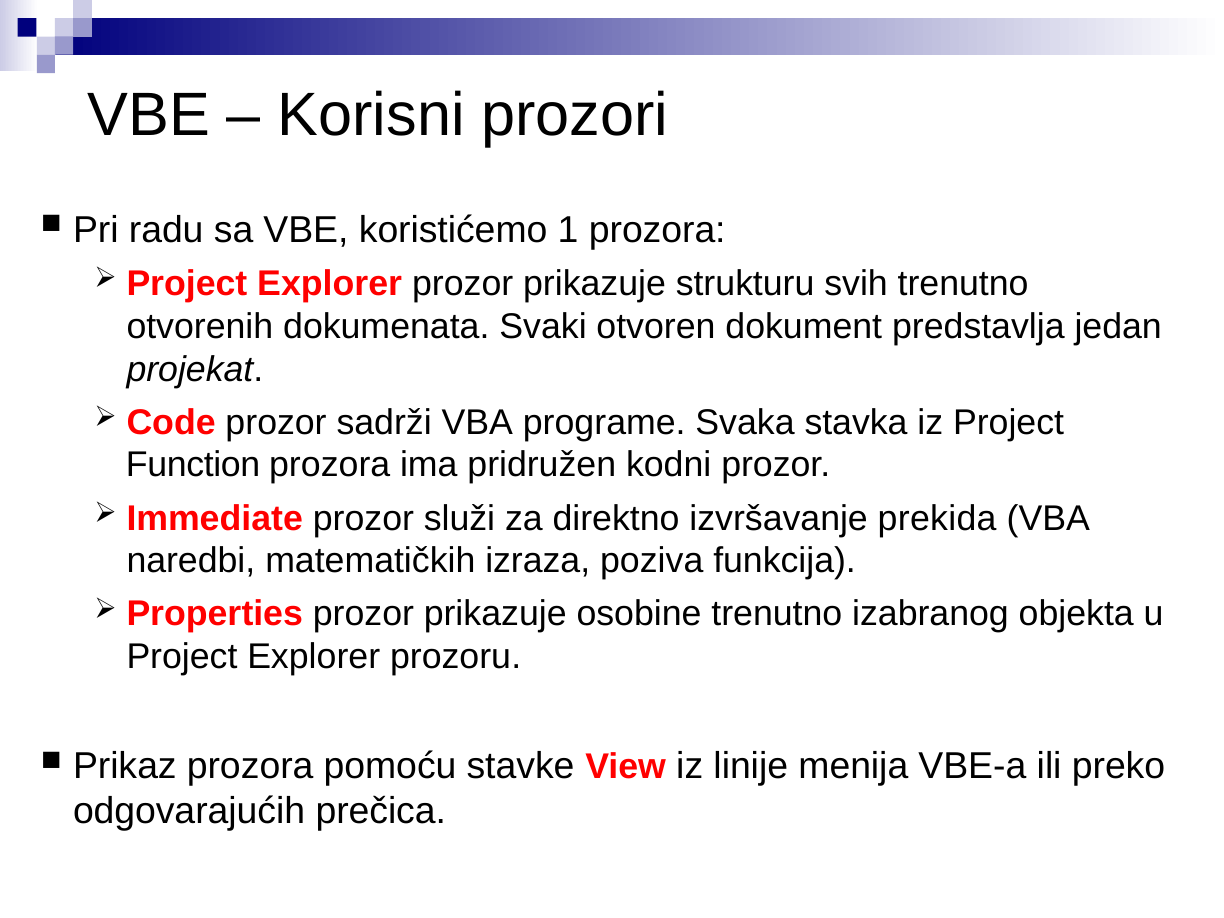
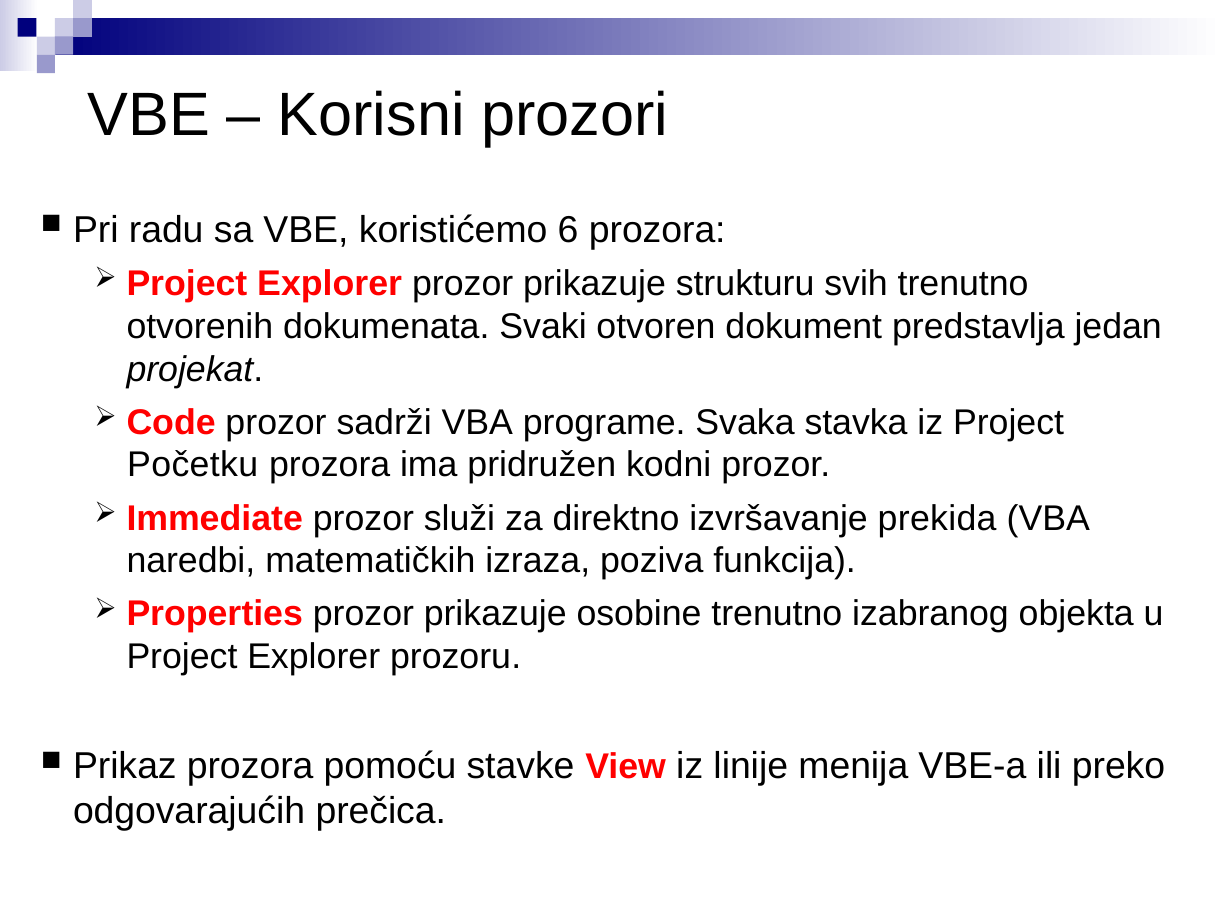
1: 1 -> 6
Function: Function -> Početku
